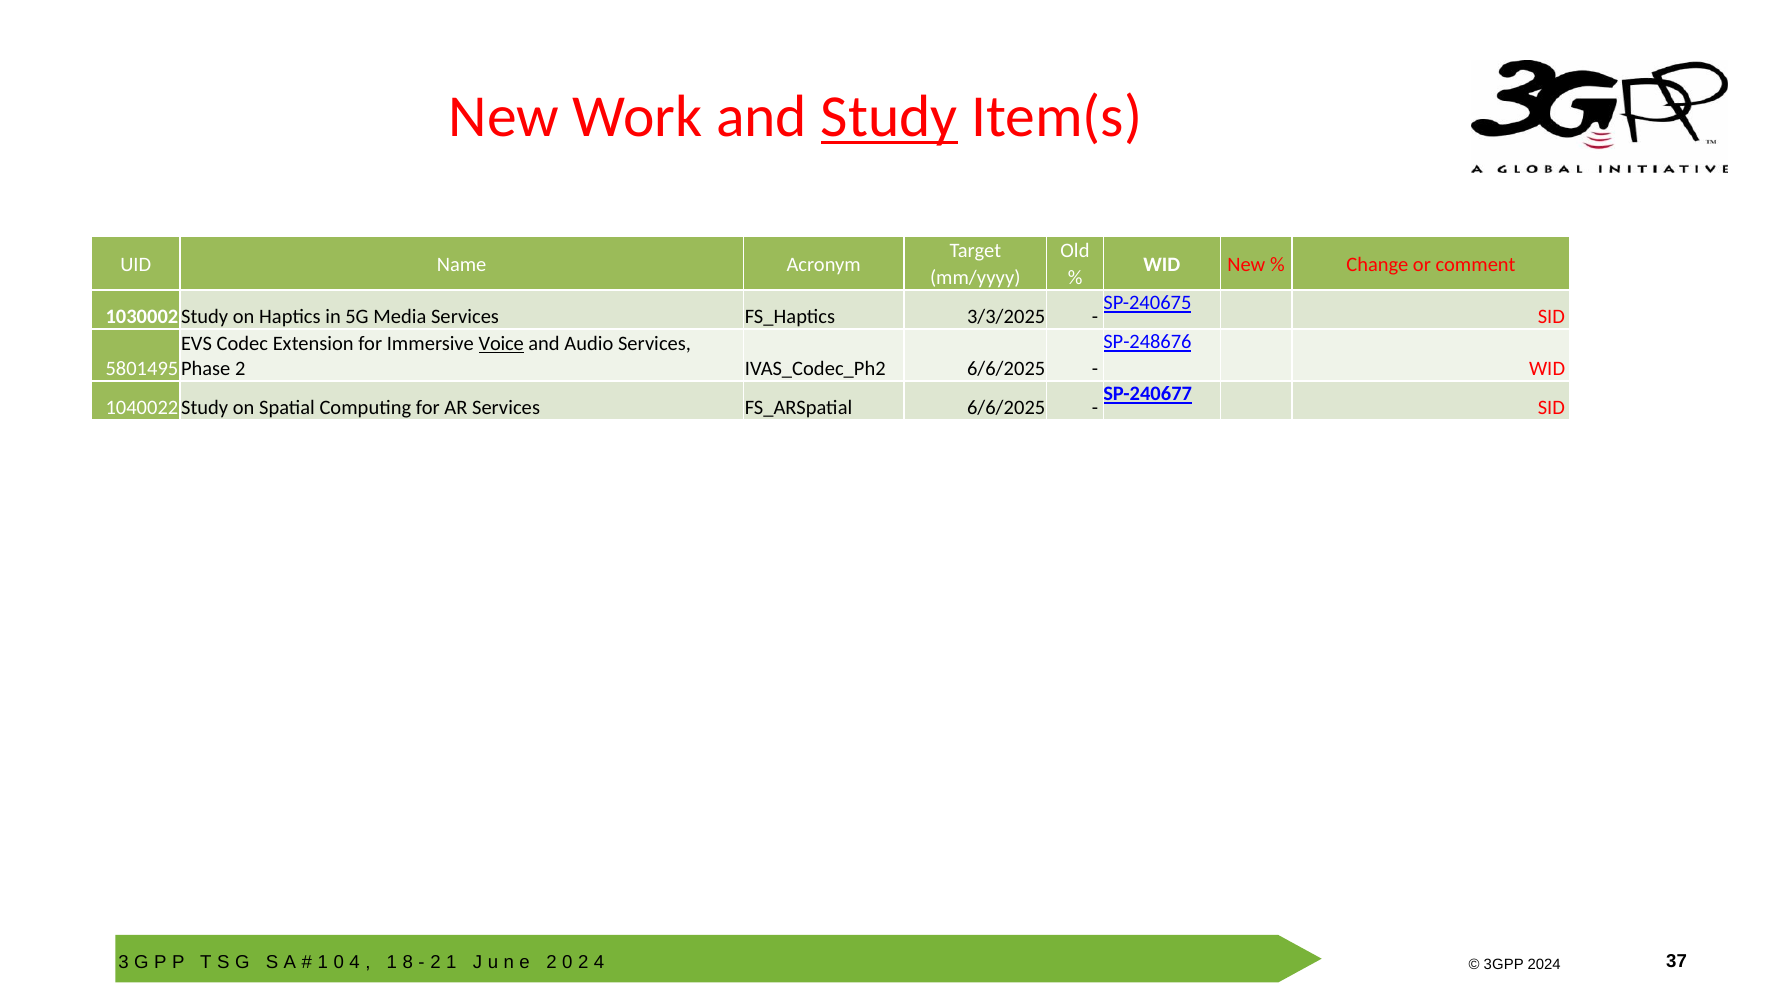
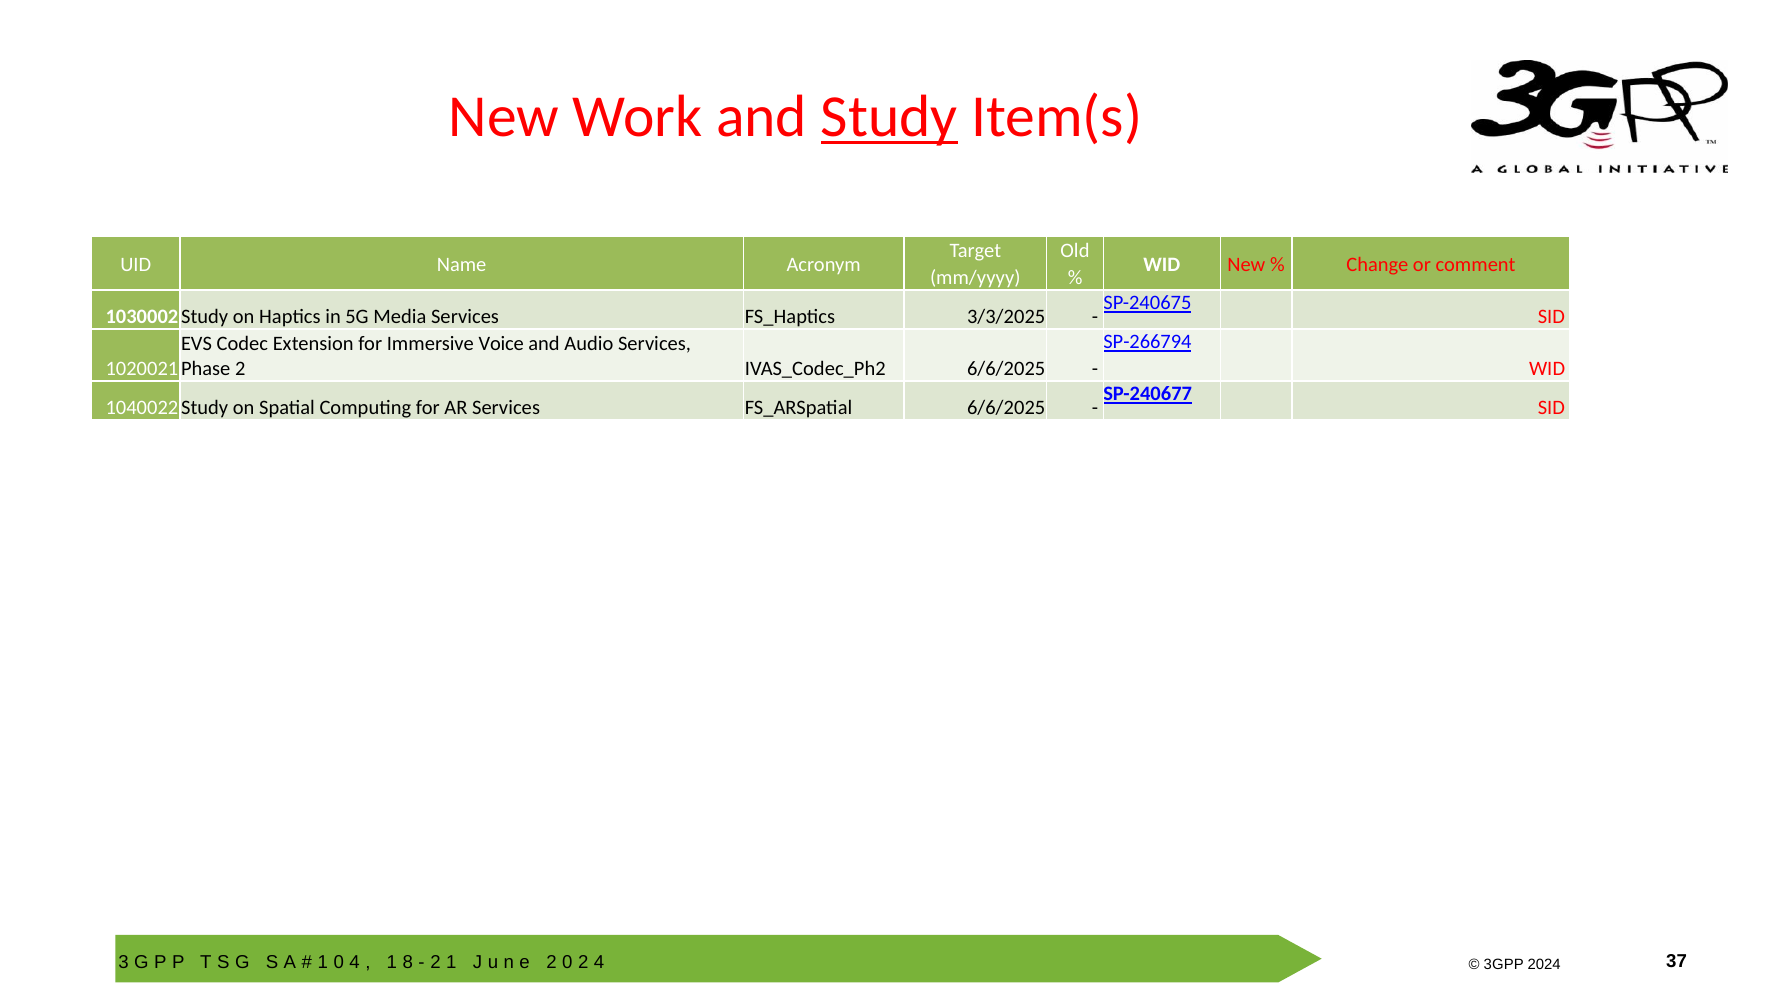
SP-248676: SP-248676 -> SP-266794
Voice underline: present -> none
5801495: 5801495 -> 1020021
